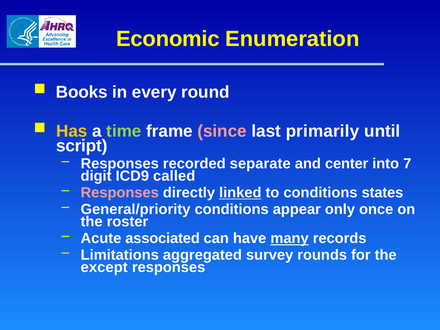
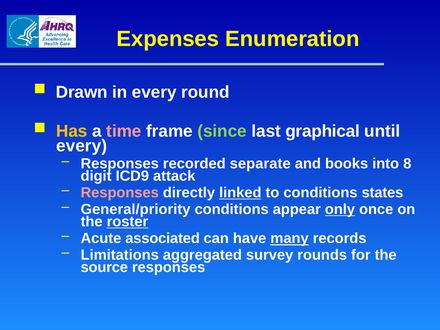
Economic: Economic -> Expenses
Books: Books -> Drawn
time colour: light green -> pink
since colour: pink -> light green
primarily: primarily -> graphical
script at (82, 146): script -> every
center: center -> books
7: 7 -> 8
called: called -> attack
only underline: none -> present
roster underline: none -> present
except: except -> source
